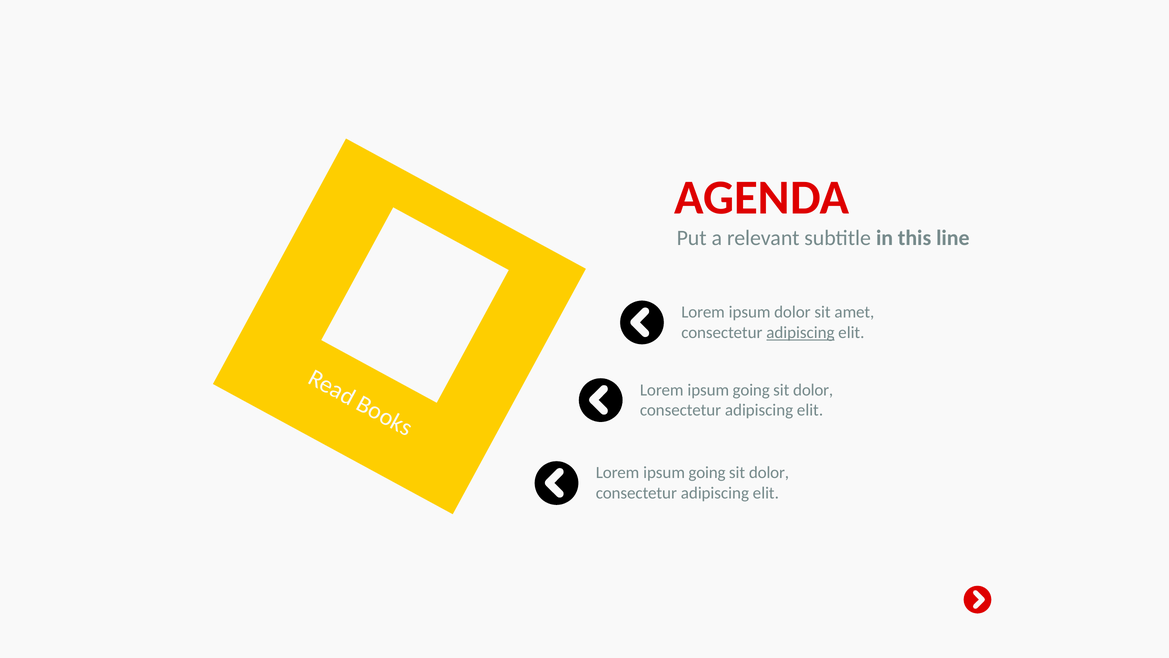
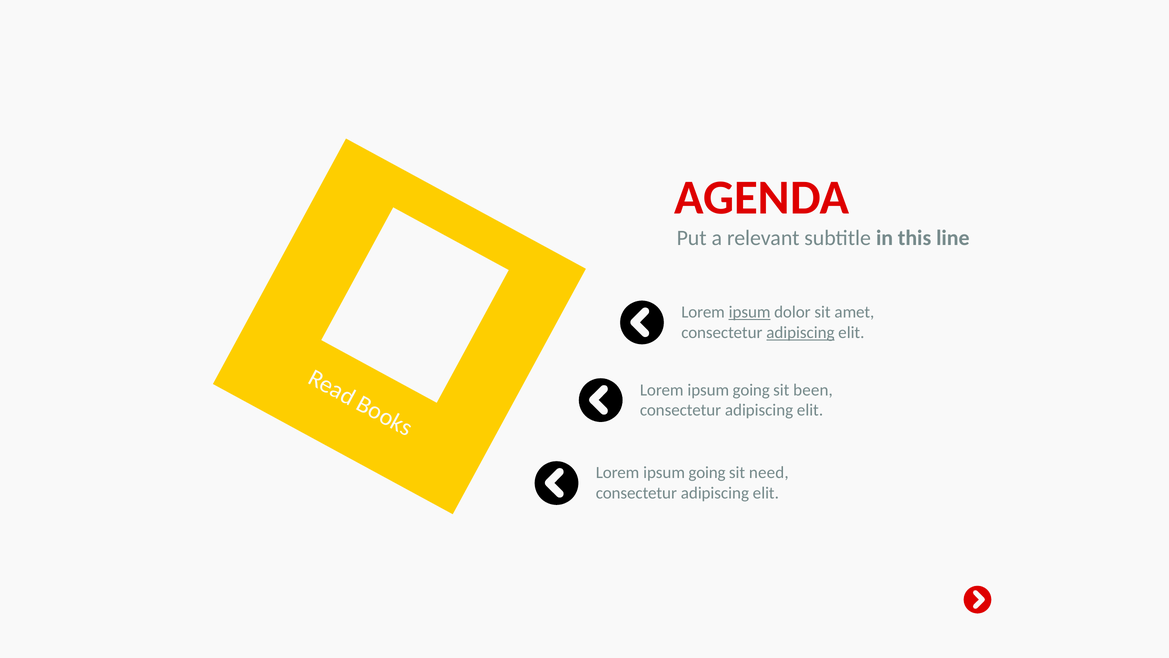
ipsum at (750, 312) underline: none -> present
dolor at (813, 390): dolor -> been
dolor at (769, 473): dolor -> need
